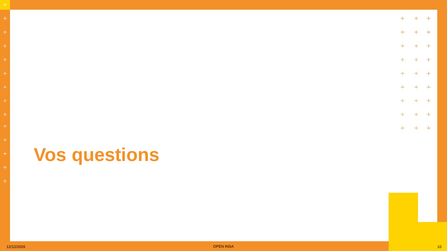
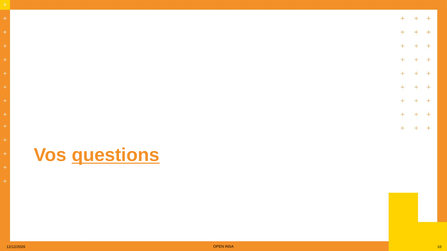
questions underline: none -> present
